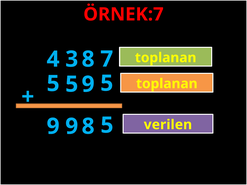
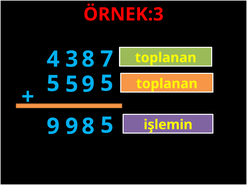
ÖRNEK:7: ÖRNEK:7 -> ÖRNEK:3
verilen: verilen -> işlemin
